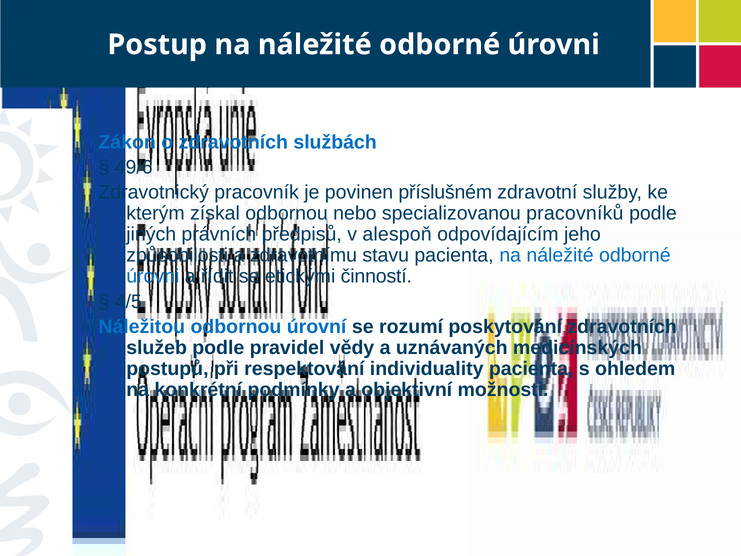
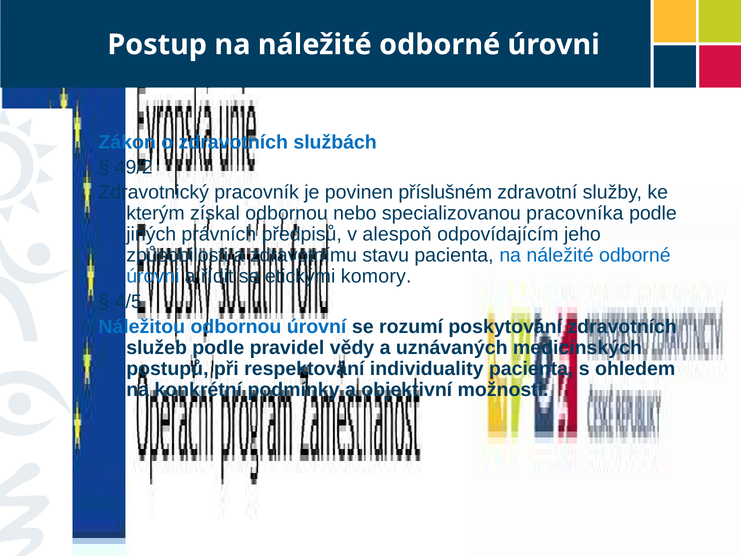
49/6: 49/6 -> 49/2
pracovníků: pracovníků -> pracovníka
činností: činností -> komory
